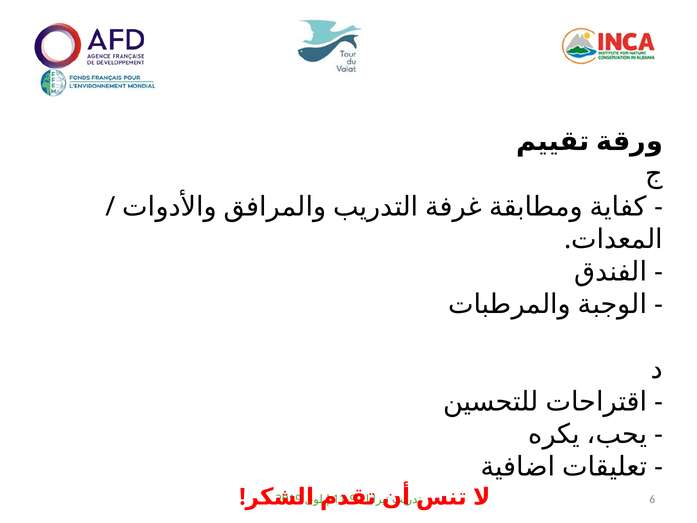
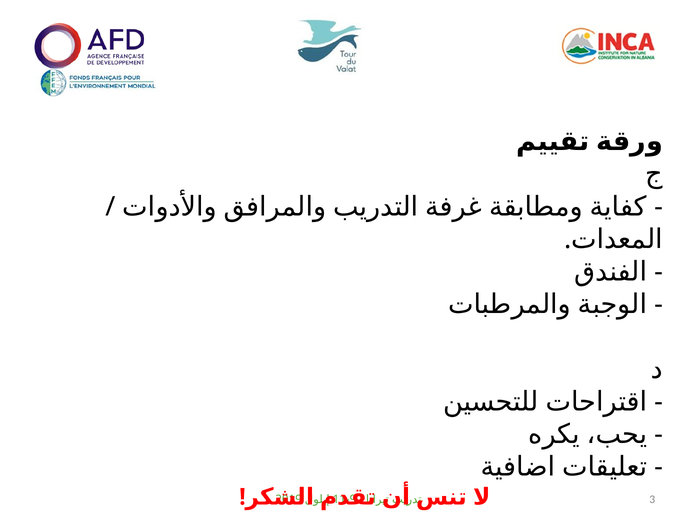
6: 6 -> 3
